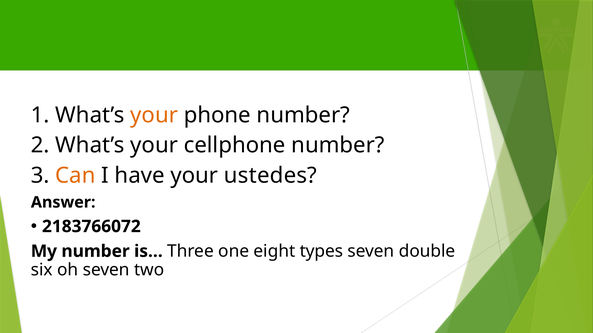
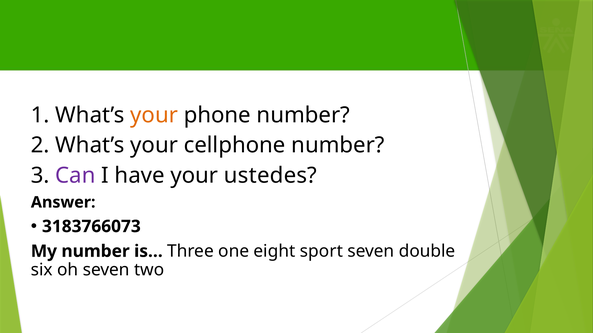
Can colour: orange -> purple
2183766072: 2183766072 -> 3183766073
types: types -> sport
